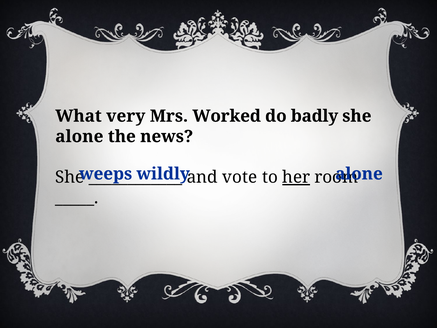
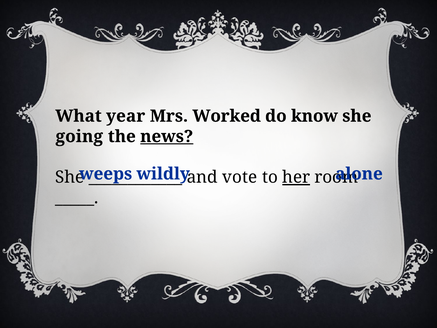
very: very -> year
badly: badly -> know
alone at (79, 136): alone -> going
news underline: none -> present
